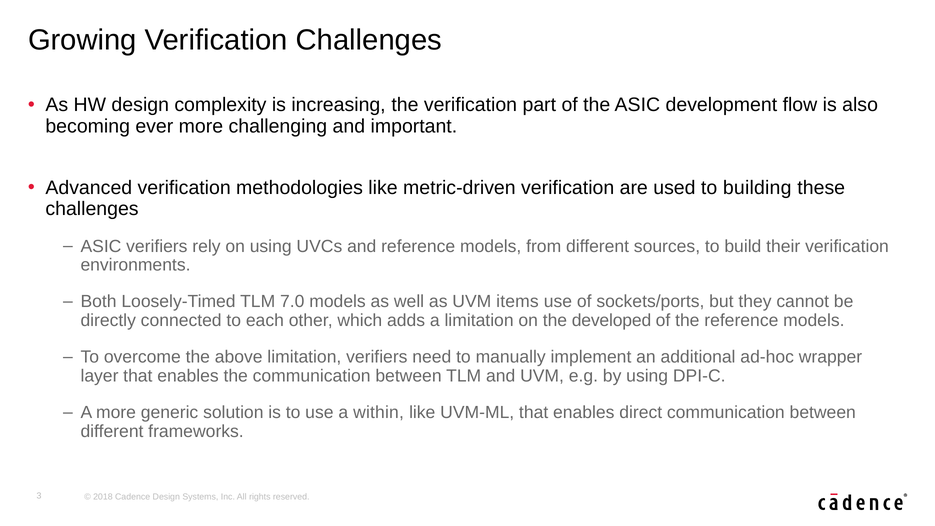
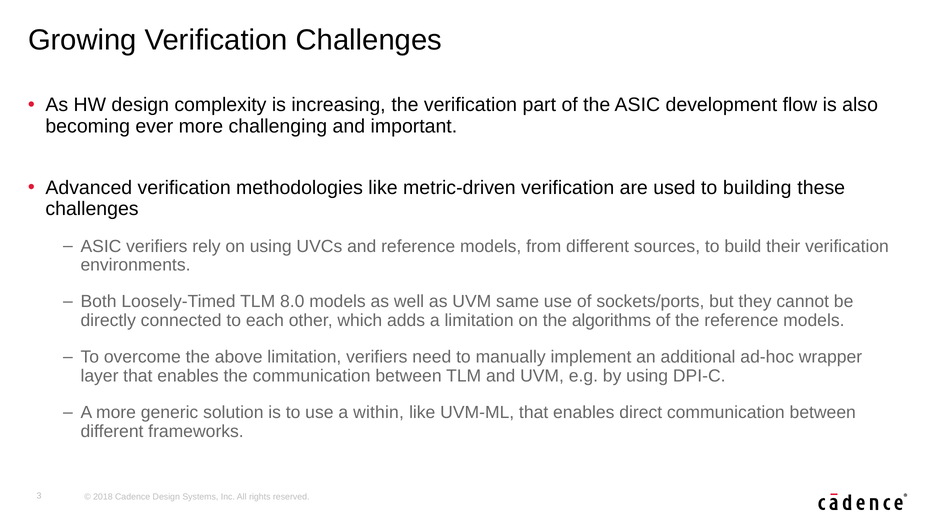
7.0: 7.0 -> 8.0
items: items -> same
developed: developed -> algorithms
